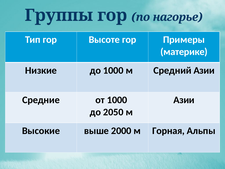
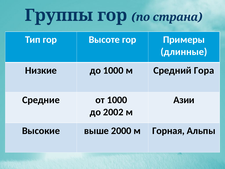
нагорье: нагорье -> страна
материке: материке -> длинные
Средний Азии: Азии -> Гора
2050: 2050 -> 2002
